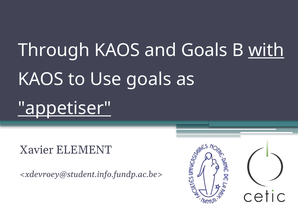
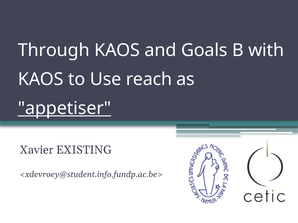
with underline: present -> none
Use goals: goals -> reach
ELEMENT: ELEMENT -> EXISTING
